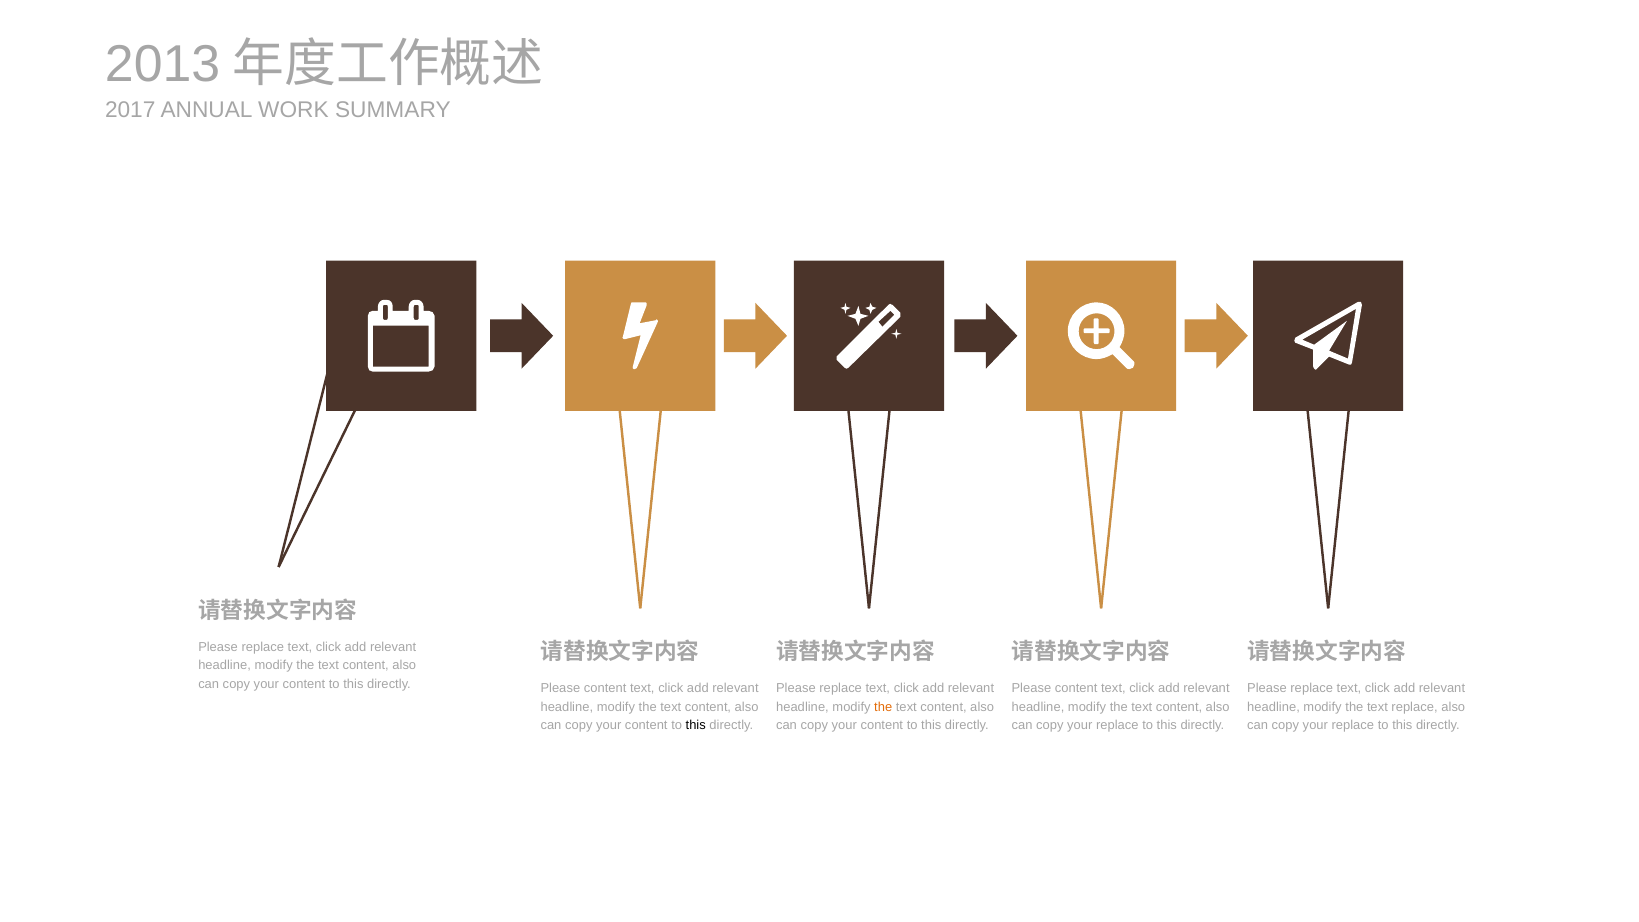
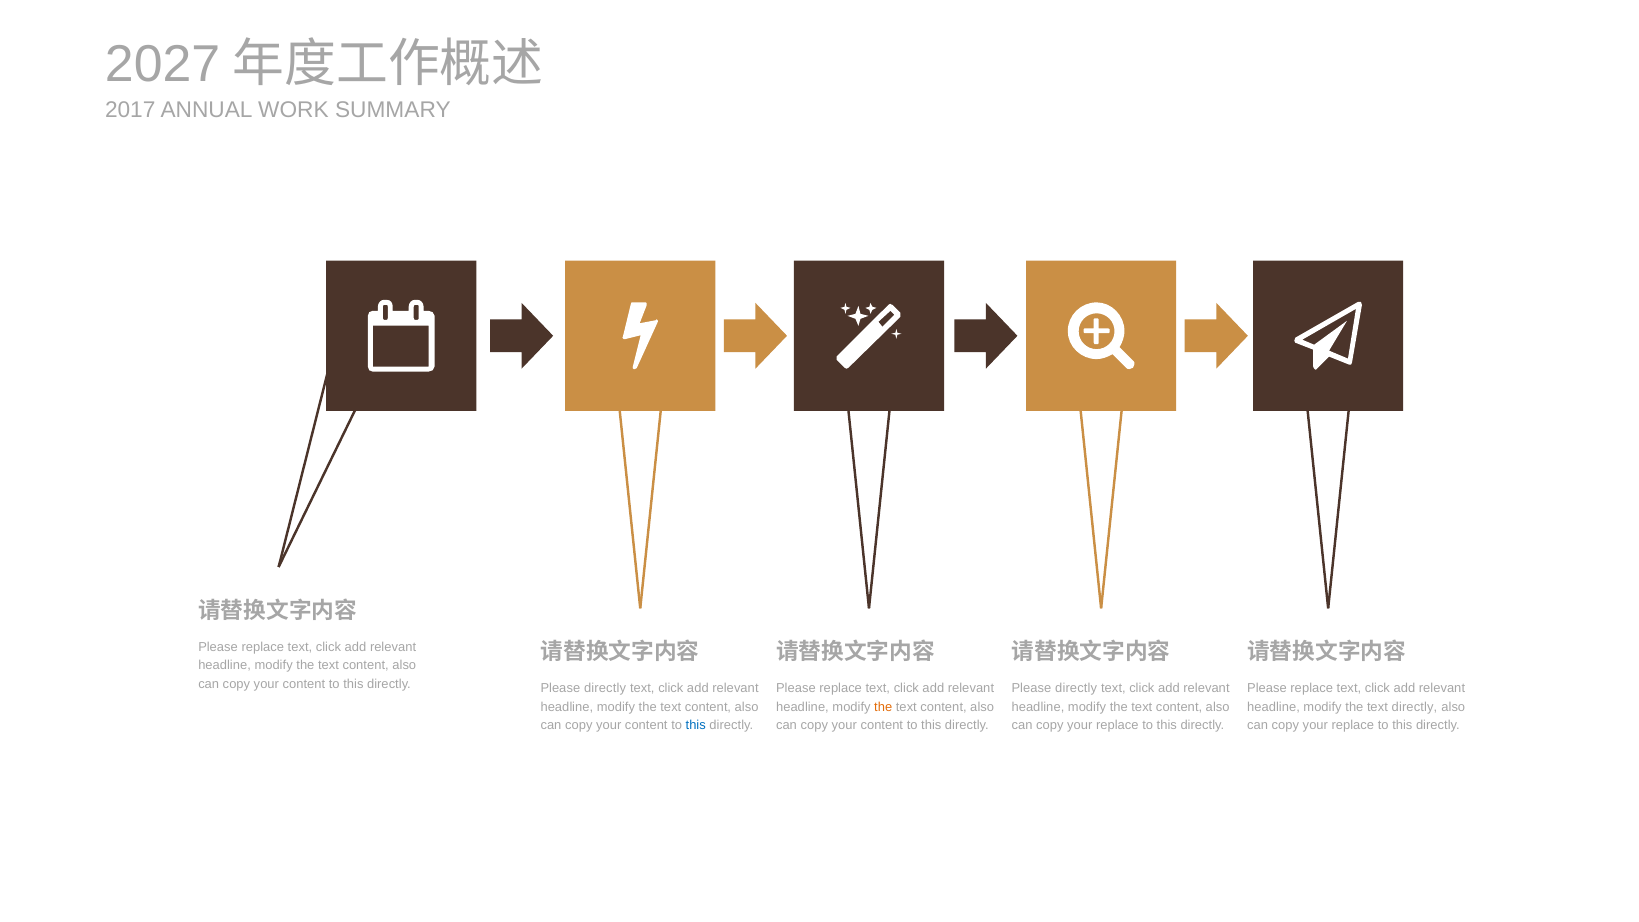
2013: 2013 -> 2027
content at (605, 688): content -> directly
content at (1076, 688): content -> directly
text replace: replace -> directly
this at (696, 725) colour: black -> blue
